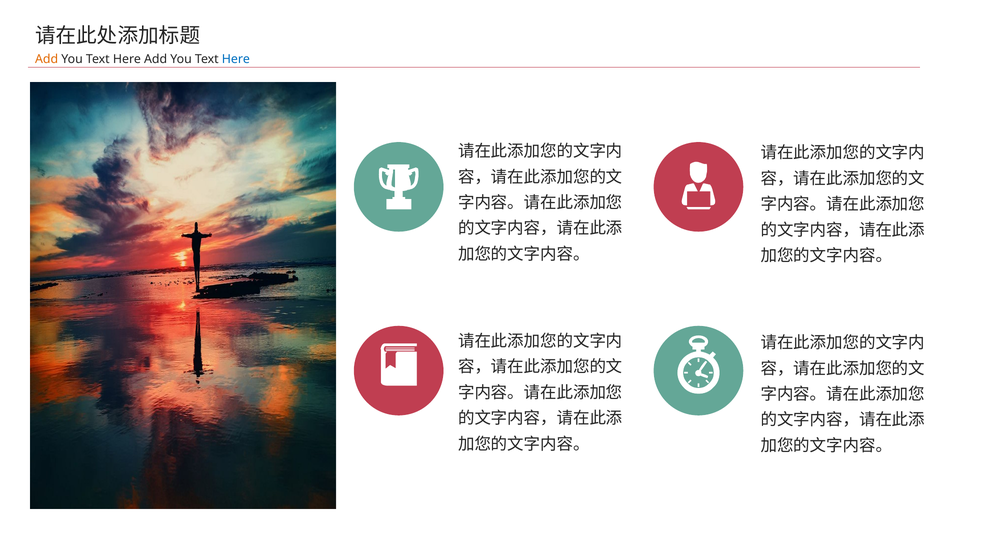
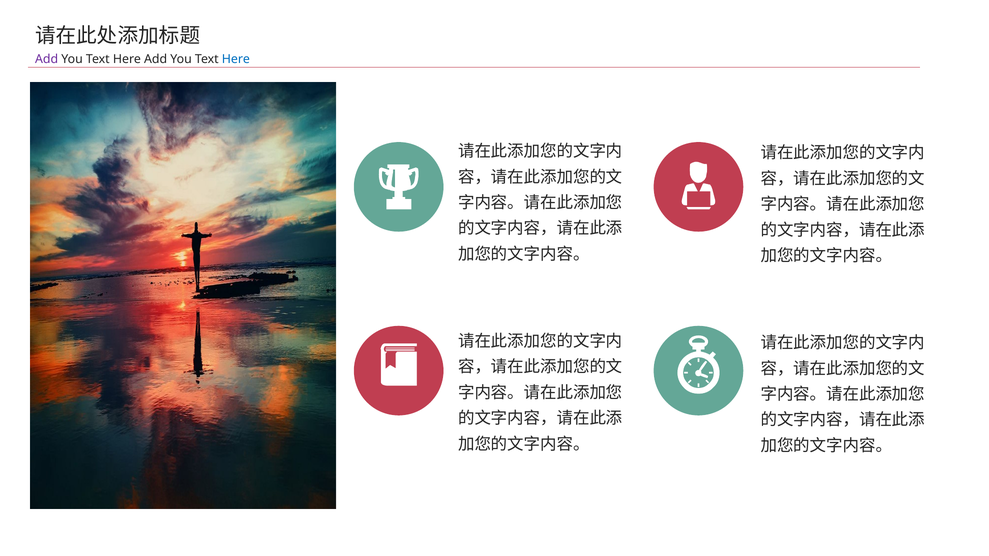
Add at (47, 59) colour: orange -> purple
